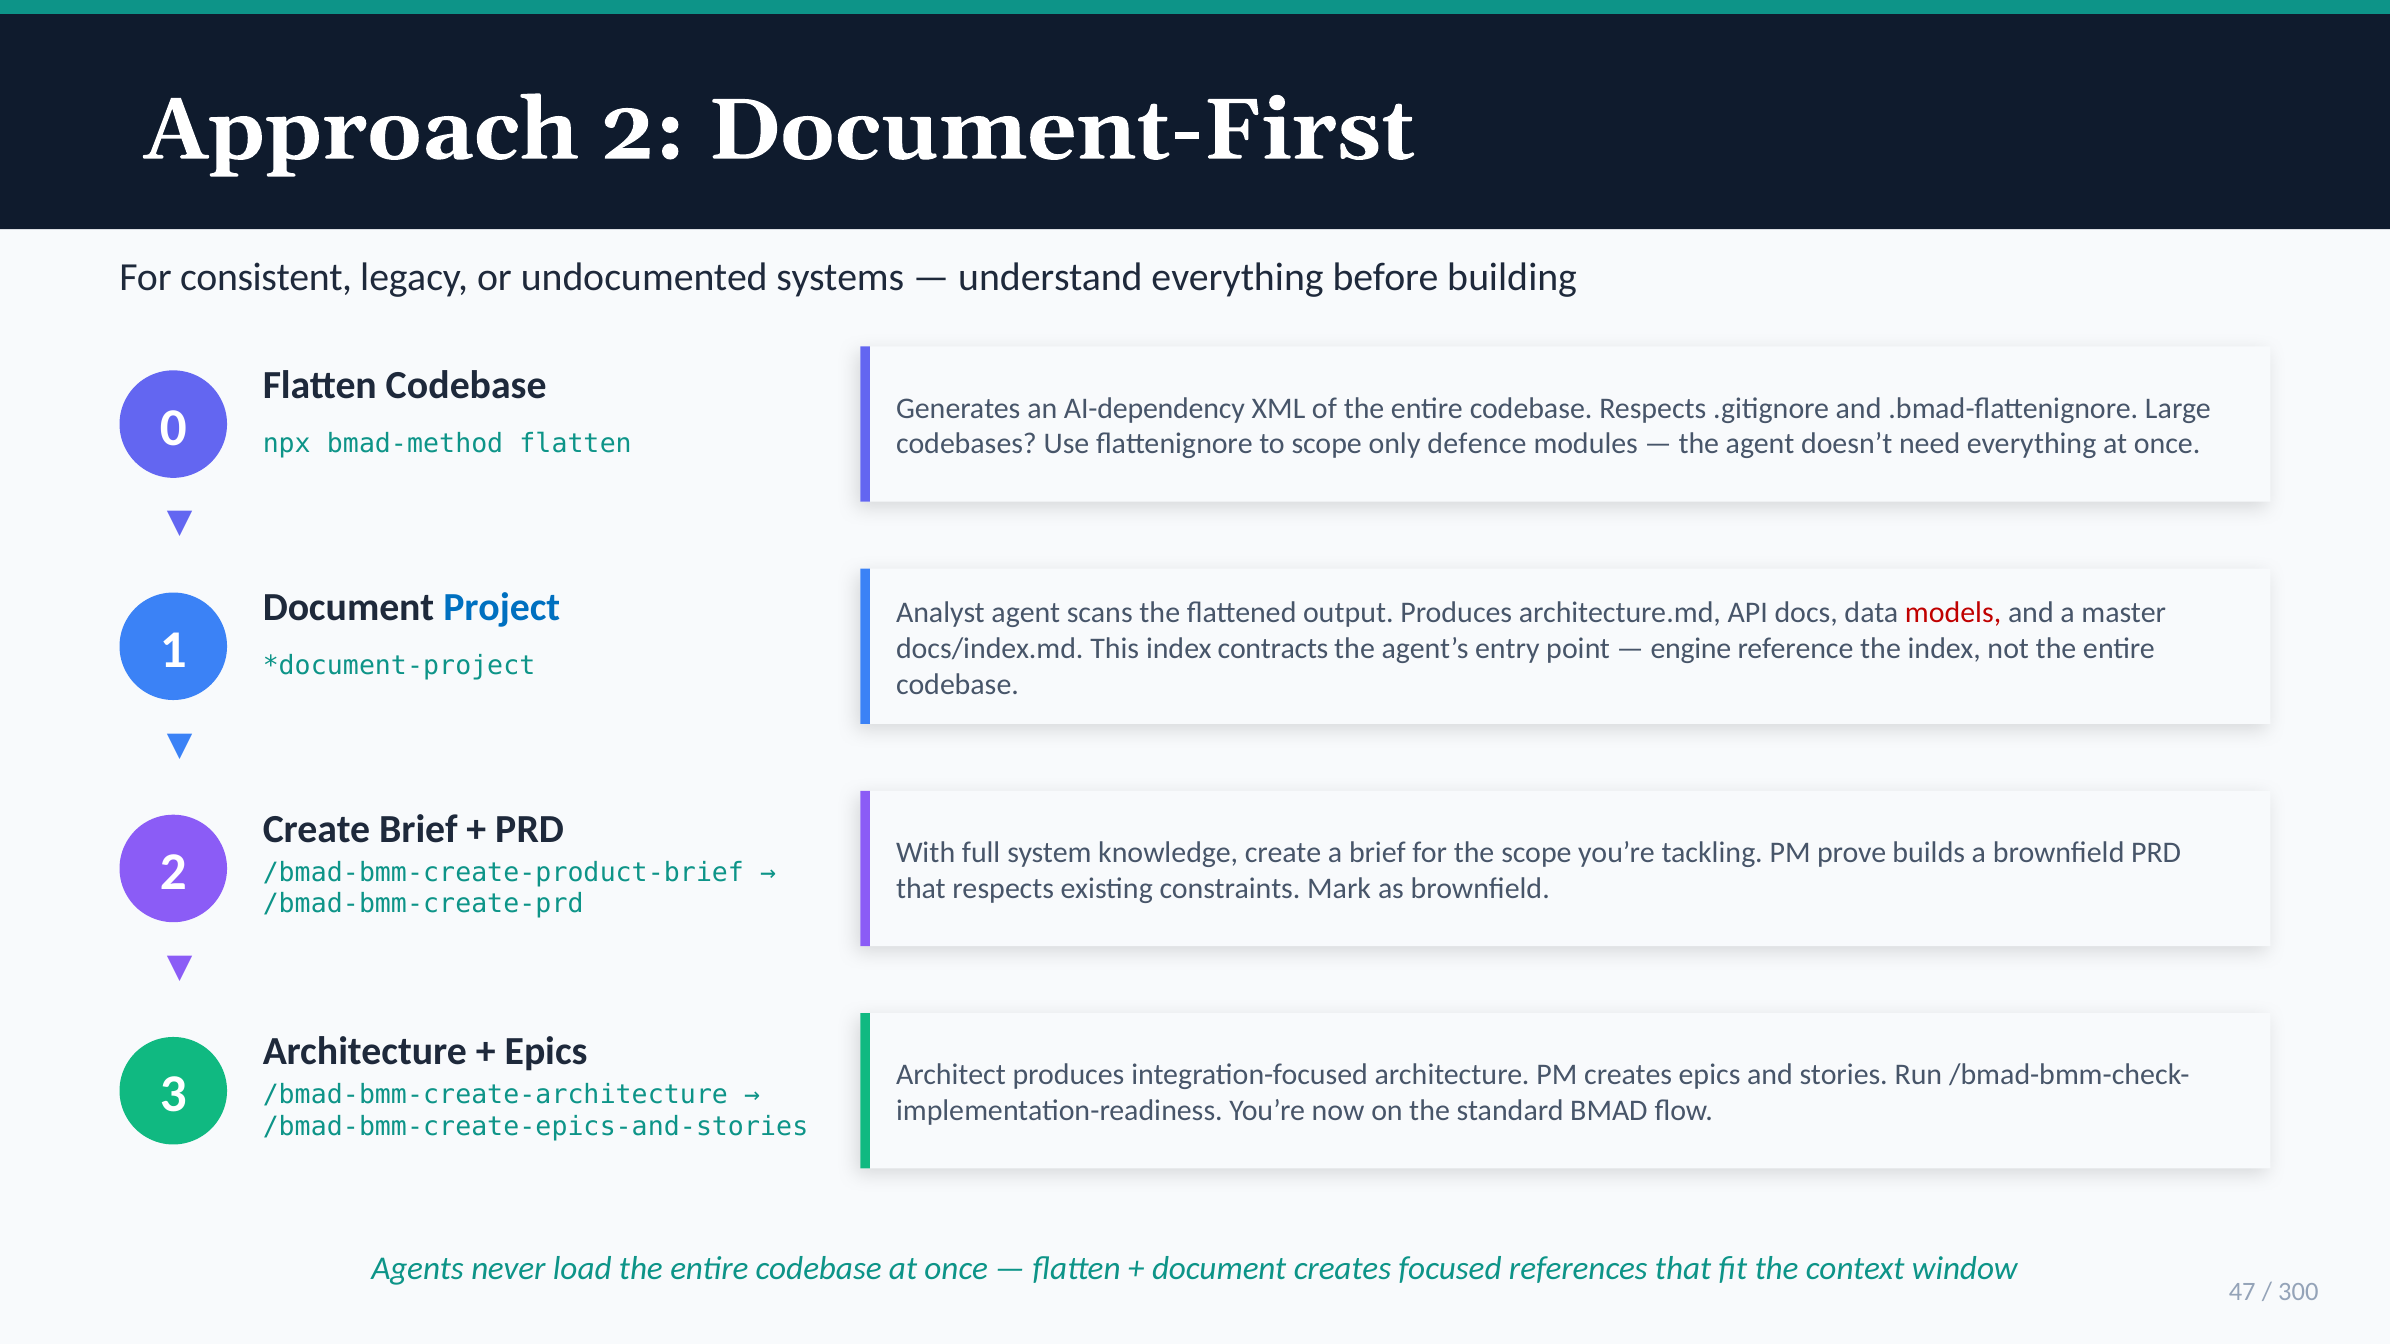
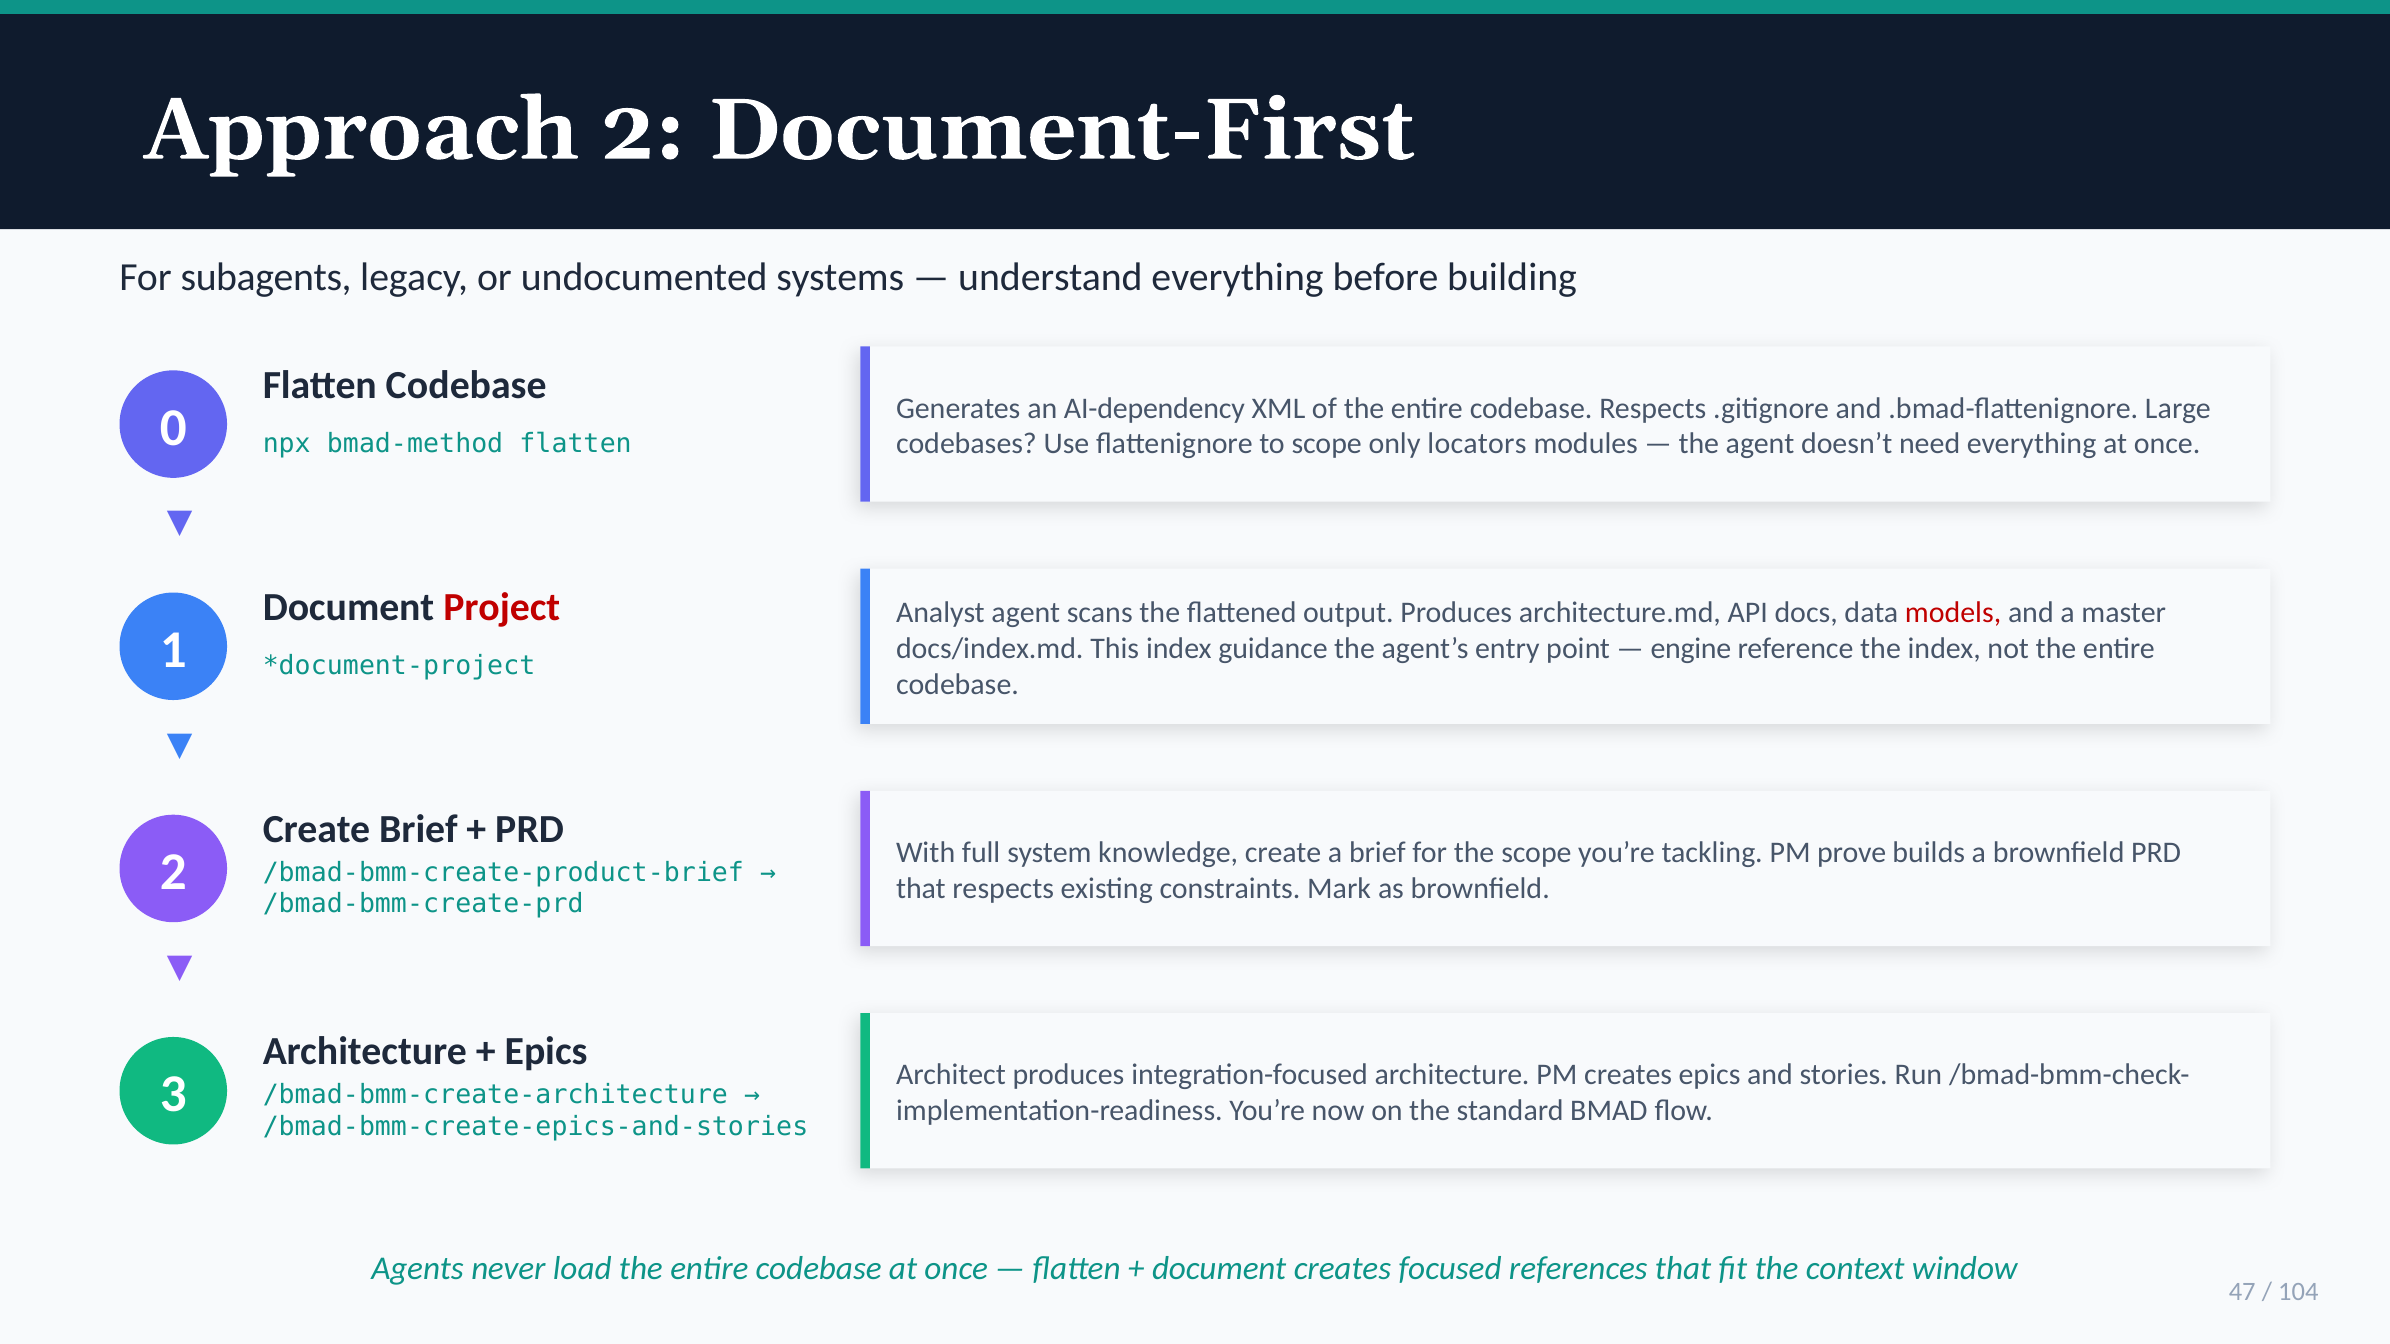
consistent: consistent -> subagents
defence: defence -> locators
Project colour: blue -> red
contracts: contracts -> guidance
300: 300 -> 104
